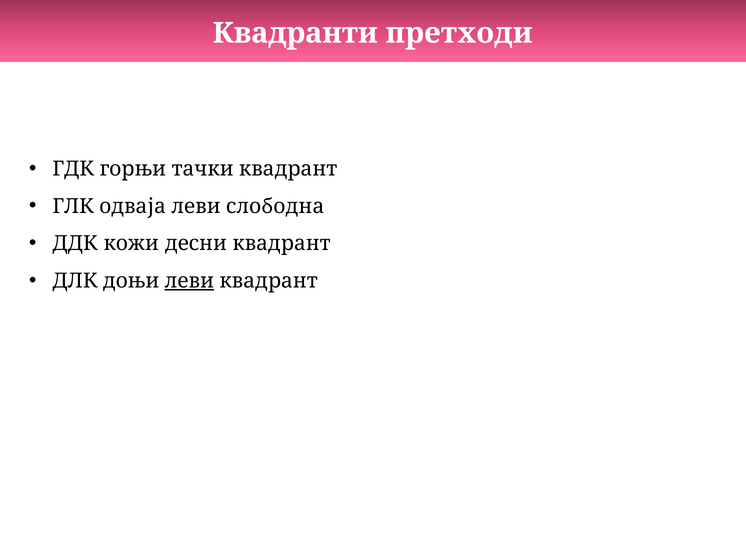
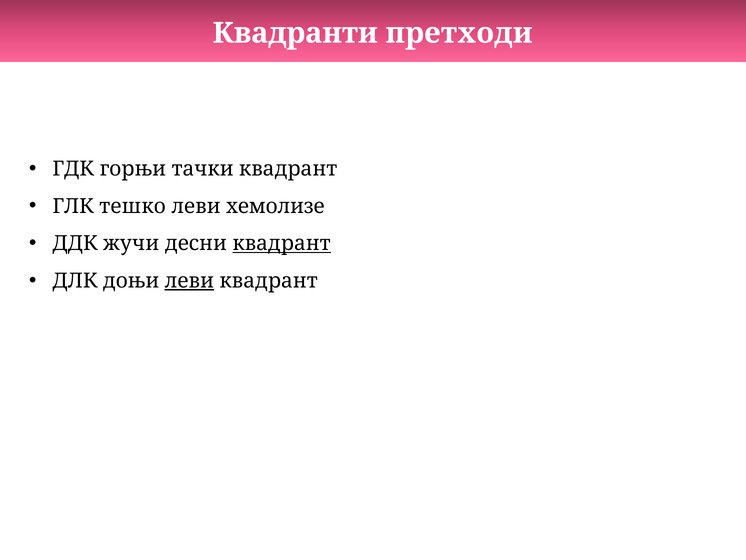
одваја: одваја -> тешко
слободна: слободна -> хемолизе
кожи: кожи -> жучи
квадрант at (282, 243) underline: none -> present
